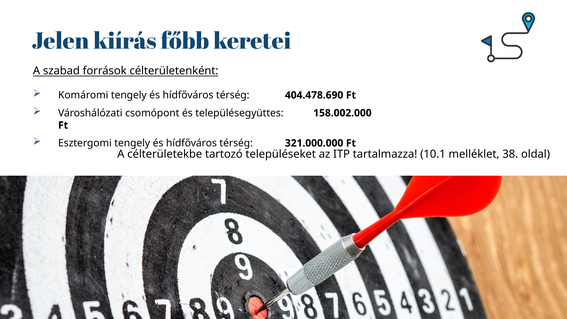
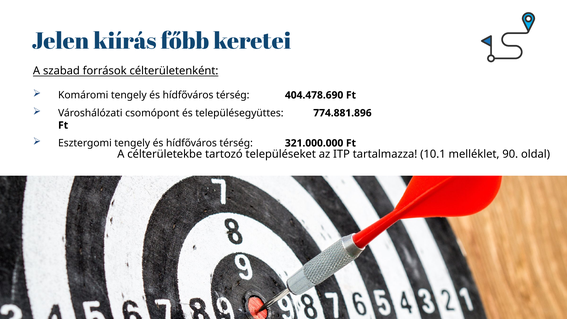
158.002.000: 158.002.000 -> 774.881.896
38: 38 -> 90
